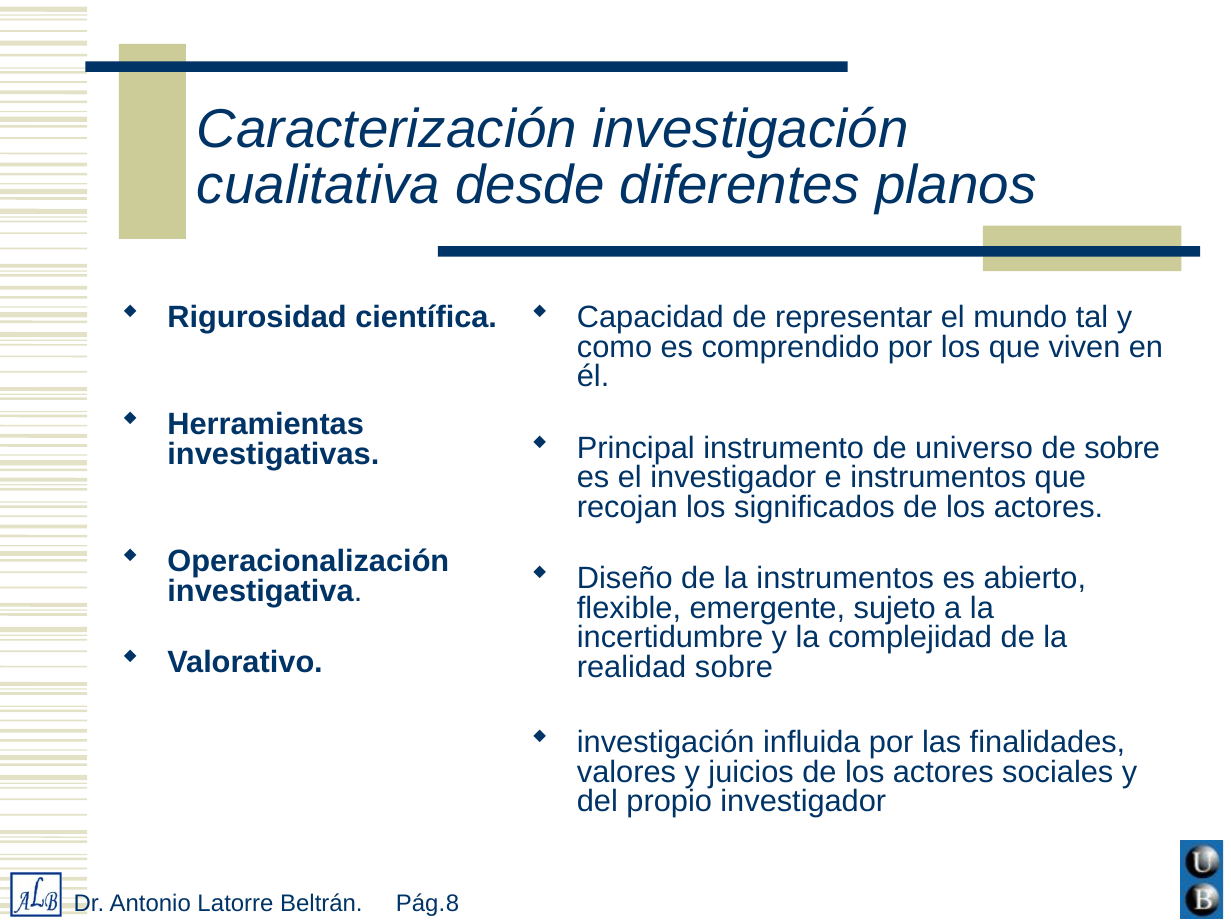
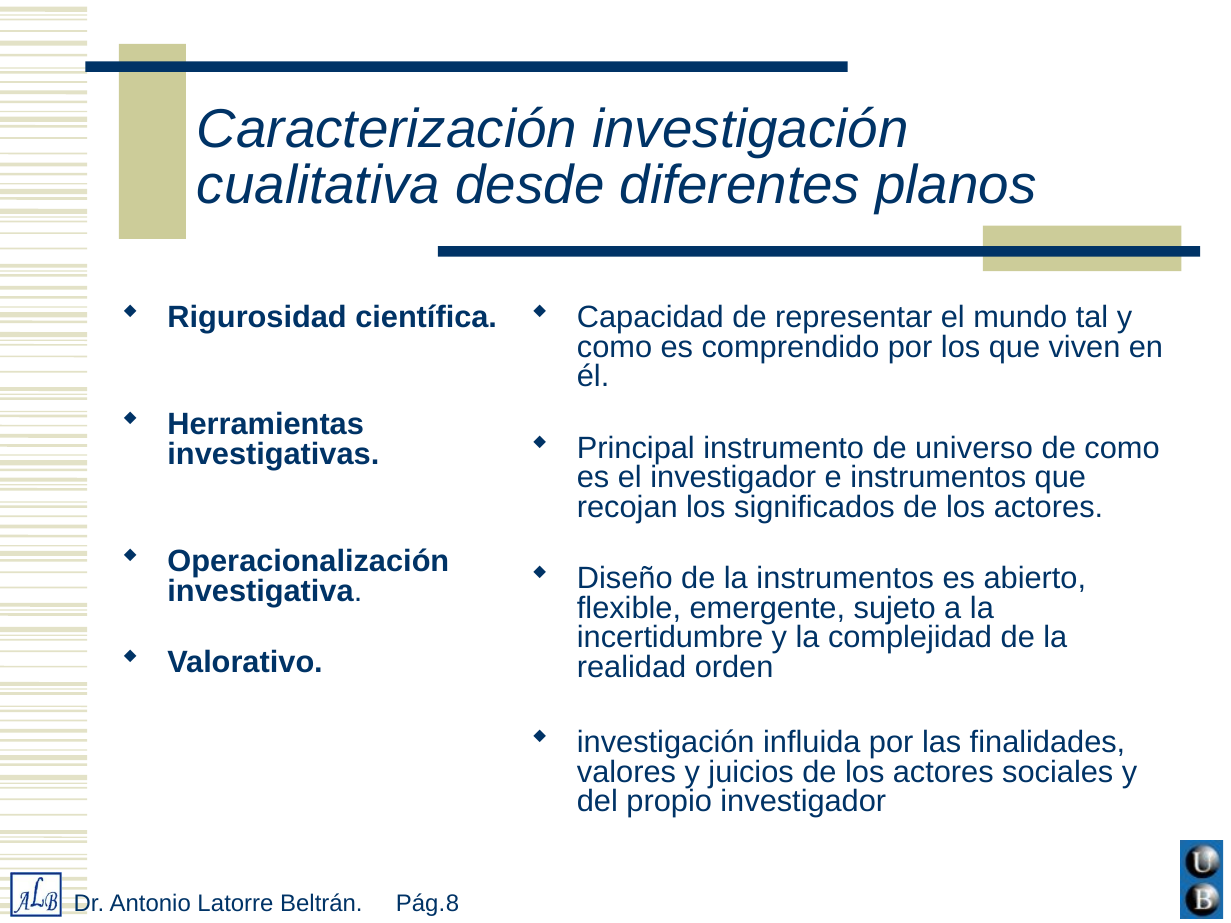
de sobre: sobre -> como
realidad sobre: sobre -> orden
